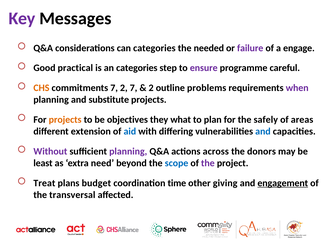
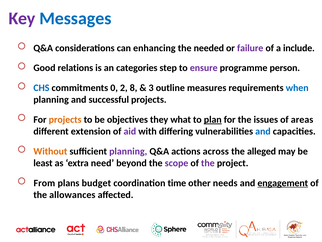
Messages colour: black -> blue
can categories: categories -> enhancing
engage: engage -> include
practical: practical -> relations
careful: careful -> person
CHS colour: orange -> blue
commitments 7: 7 -> 0
2 7: 7 -> 8
2 at (151, 88): 2 -> 3
problems: problems -> measures
when colour: purple -> blue
substitute: substitute -> successful
plan underline: none -> present
safely: safely -> issues
aid colour: blue -> purple
Without colour: purple -> orange
donors: donors -> alleged
scope colour: blue -> purple
Treat: Treat -> From
giving: giving -> needs
transversal: transversal -> allowances
